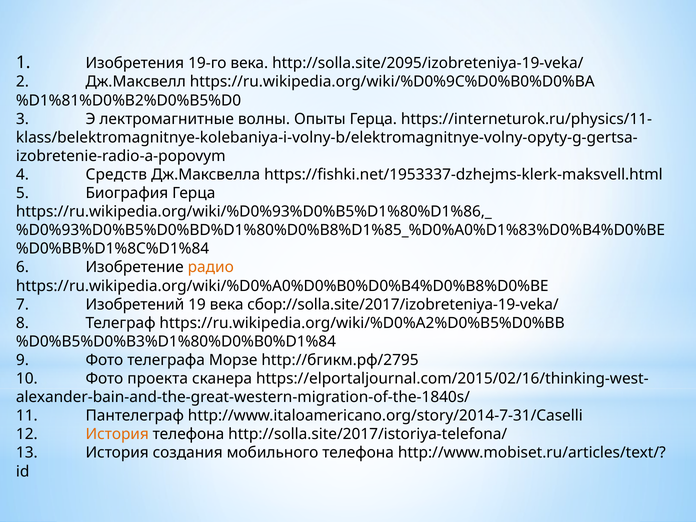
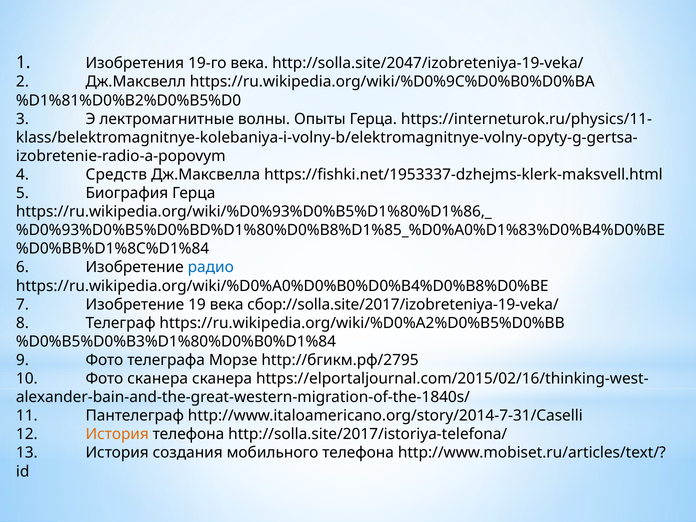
http://solla.site/2095/izobreteniya-19-veka/: http://solla.site/2095/izobreteniya-19-veka/ -> http://solla.site/2047/izobreteniya-19-veka/
радио colour: orange -> blue
7 Изобретений: Изобретений -> Изобретение
Фото проекта: проекта -> сканера
